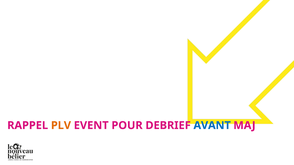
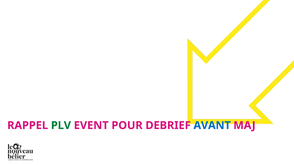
PLV colour: orange -> green
